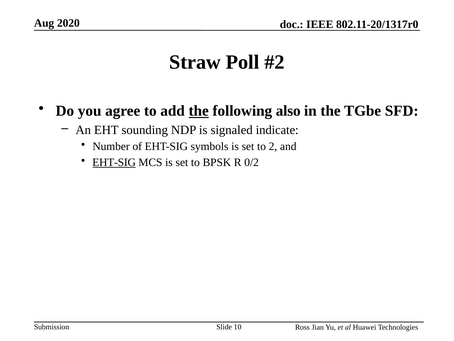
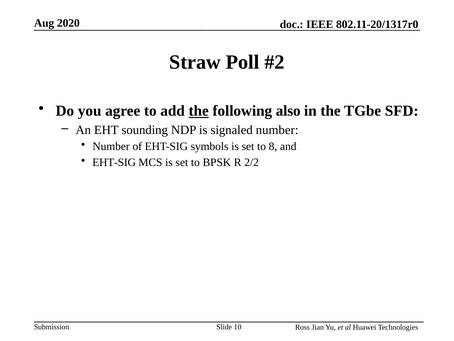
signaled indicate: indicate -> number
2: 2 -> 8
EHT-SIG at (114, 162) underline: present -> none
0/2: 0/2 -> 2/2
